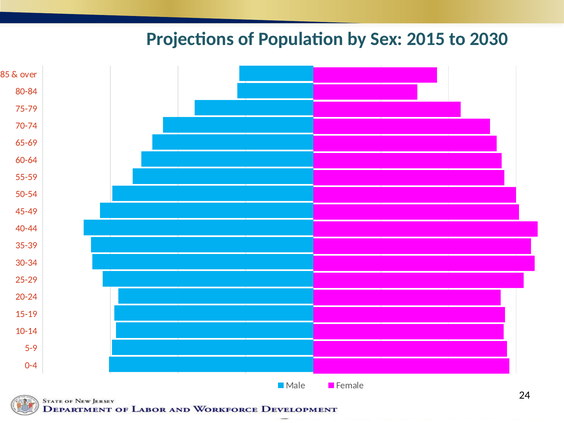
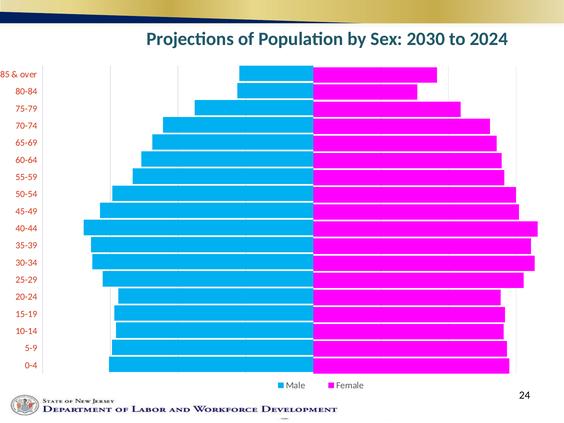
2015: 2015 -> 2030
2030: 2030 -> 2024
